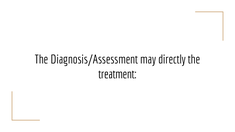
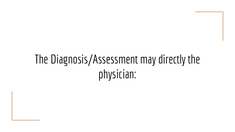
treatment: treatment -> physician
